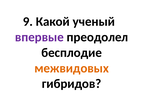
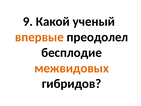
впервые colour: purple -> orange
